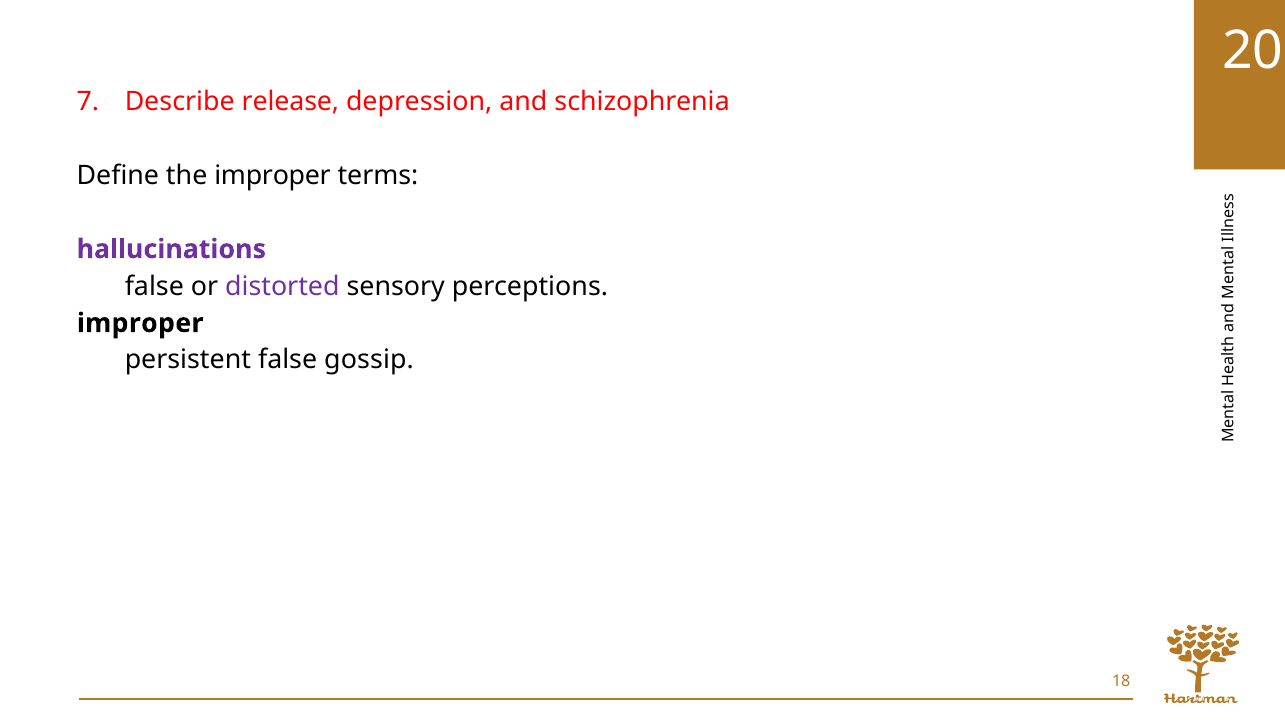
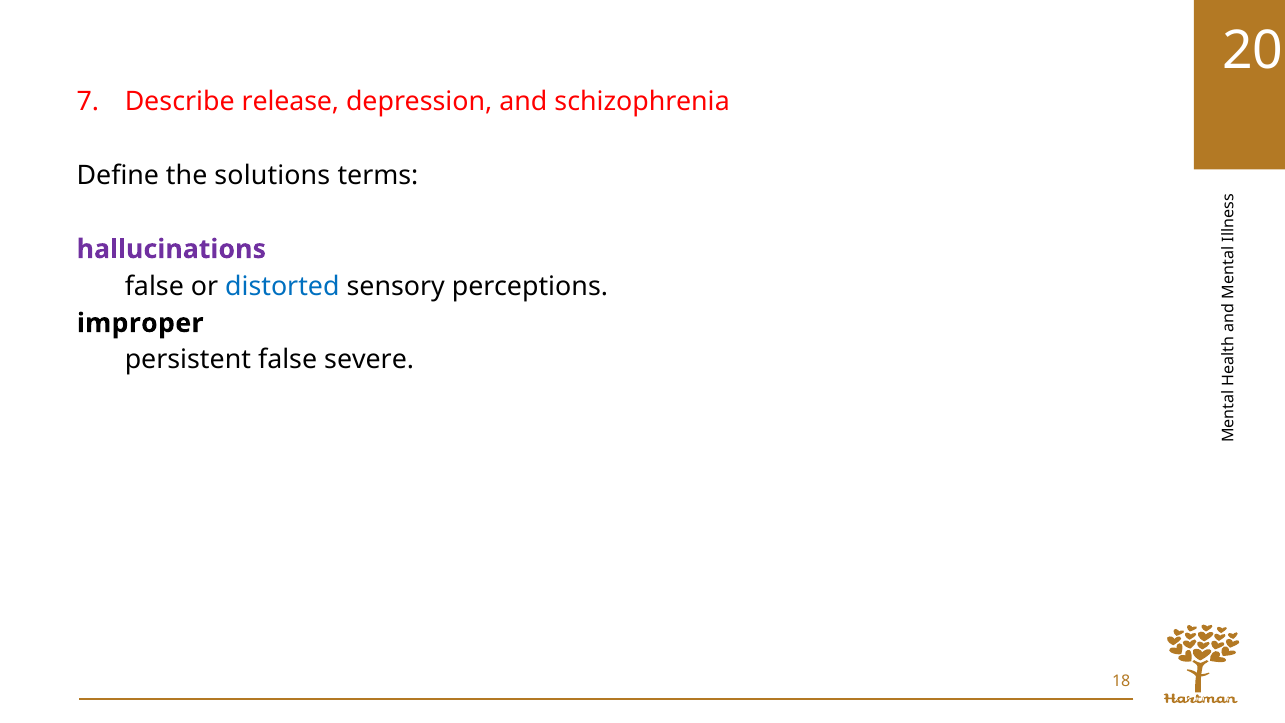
the improper: improper -> solutions
distorted colour: purple -> blue
gossip: gossip -> severe
